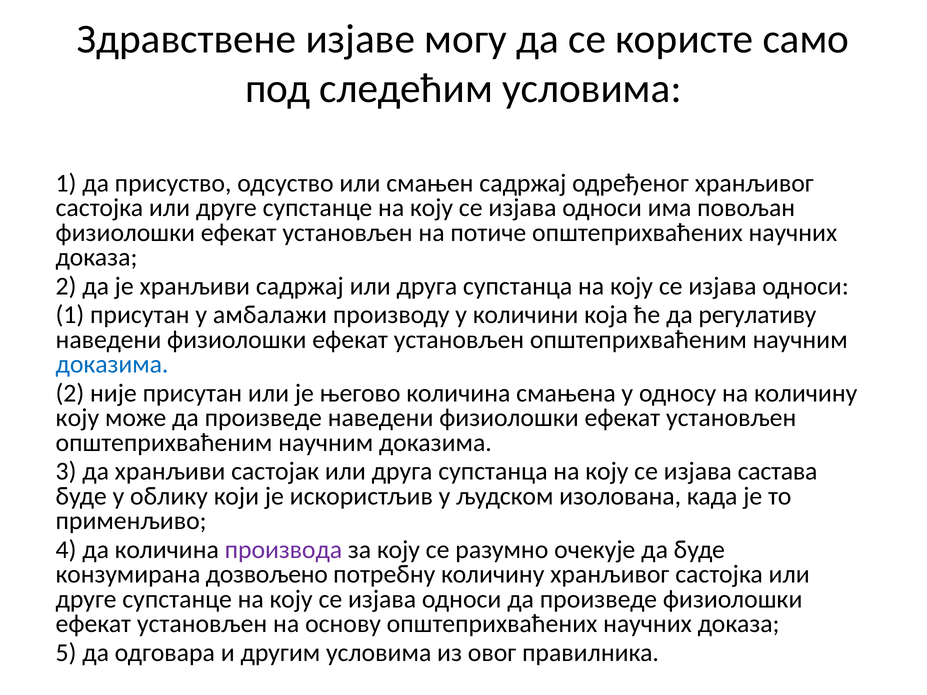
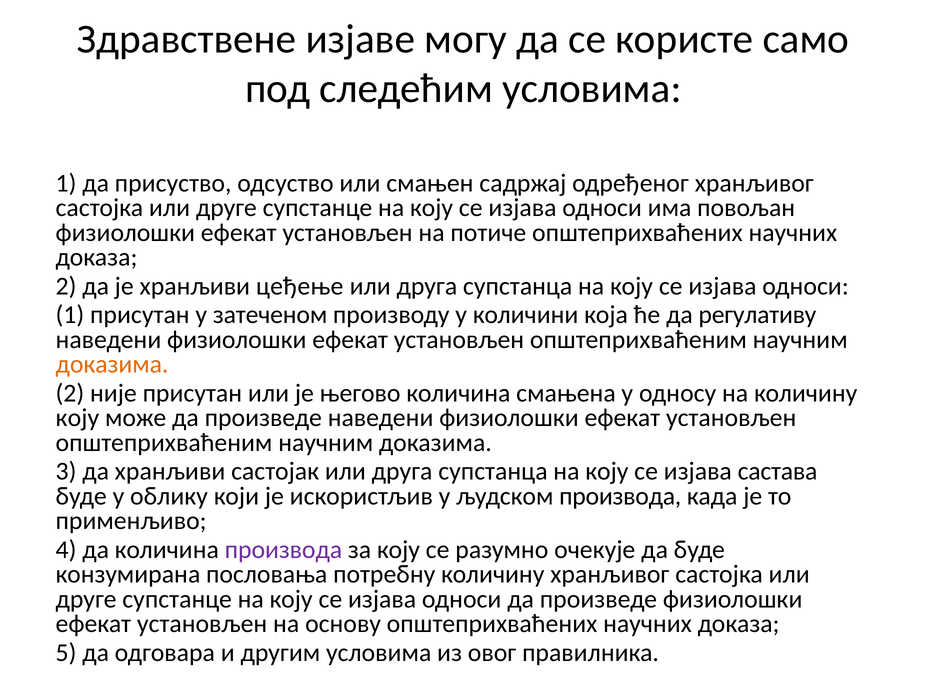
хранљиви садржај: садржај -> цеђење
амбалажи: амбалажи -> затеченом
доказима at (112, 364) colour: blue -> orange
људском изолована: изолована -> производа
дозвољено: дозвољено -> пословања
